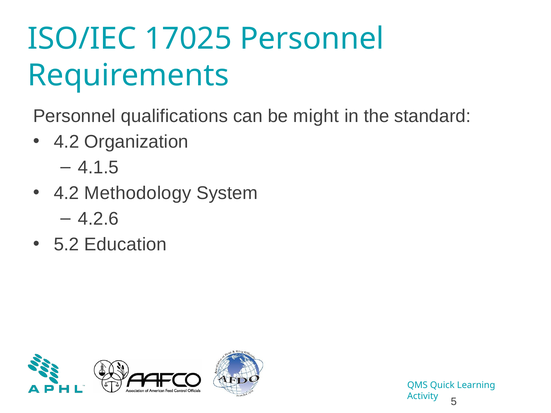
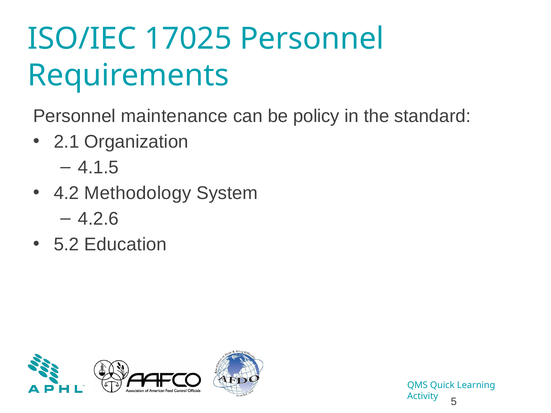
qualifications: qualifications -> maintenance
might: might -> policy
4.2 at (66, 142): 4.2 -> 2.1
